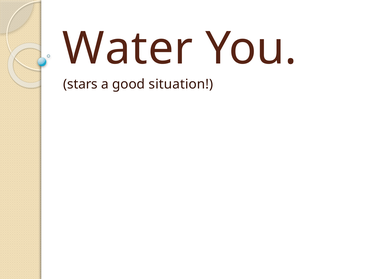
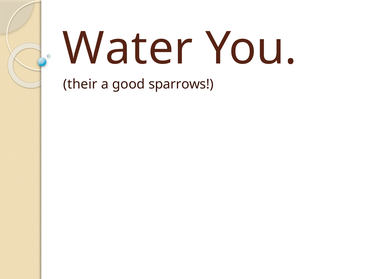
stars: stars -> their
situation: situation -> sparrows
